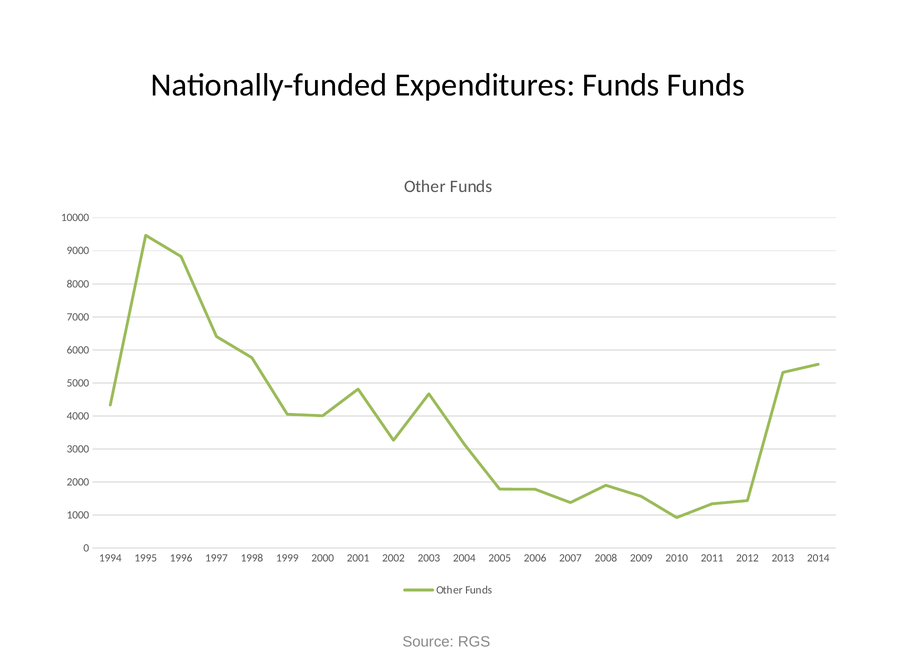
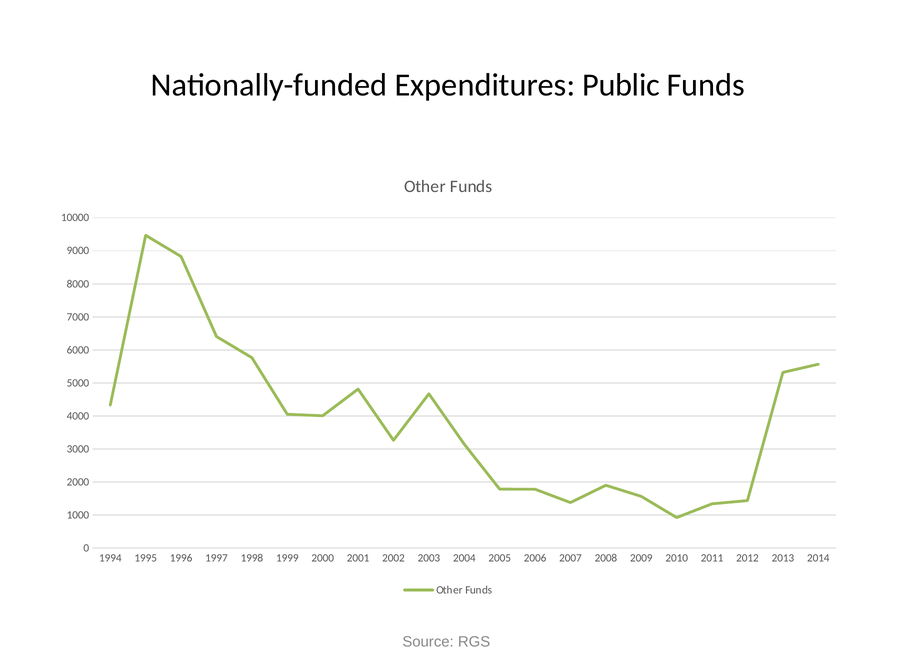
Expenditures Funds: Funds -> Public
